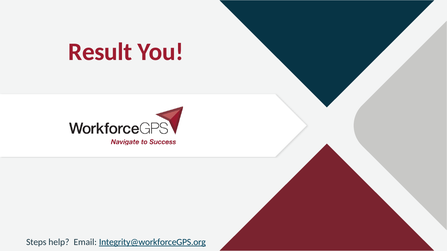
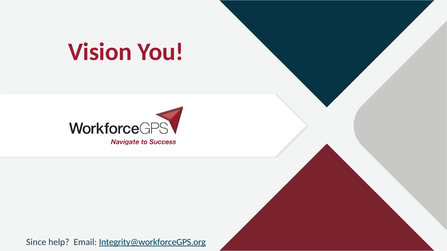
Result: Result -> Vision
Steps: Steps -> Since
